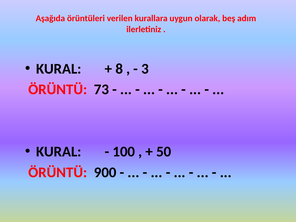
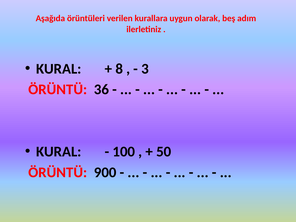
73: 73 -> 36
